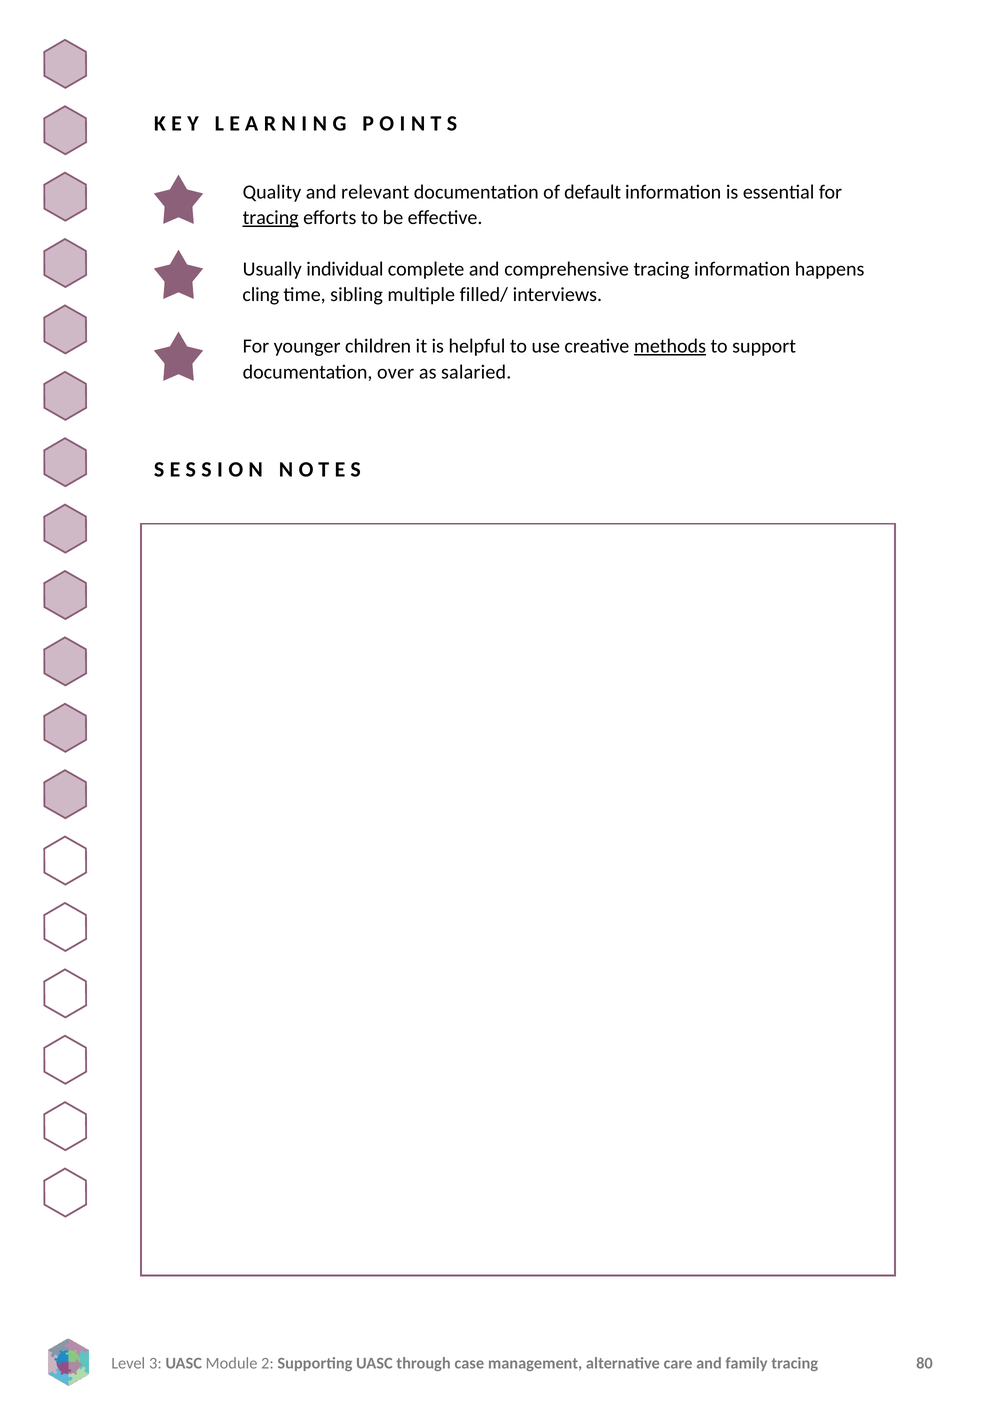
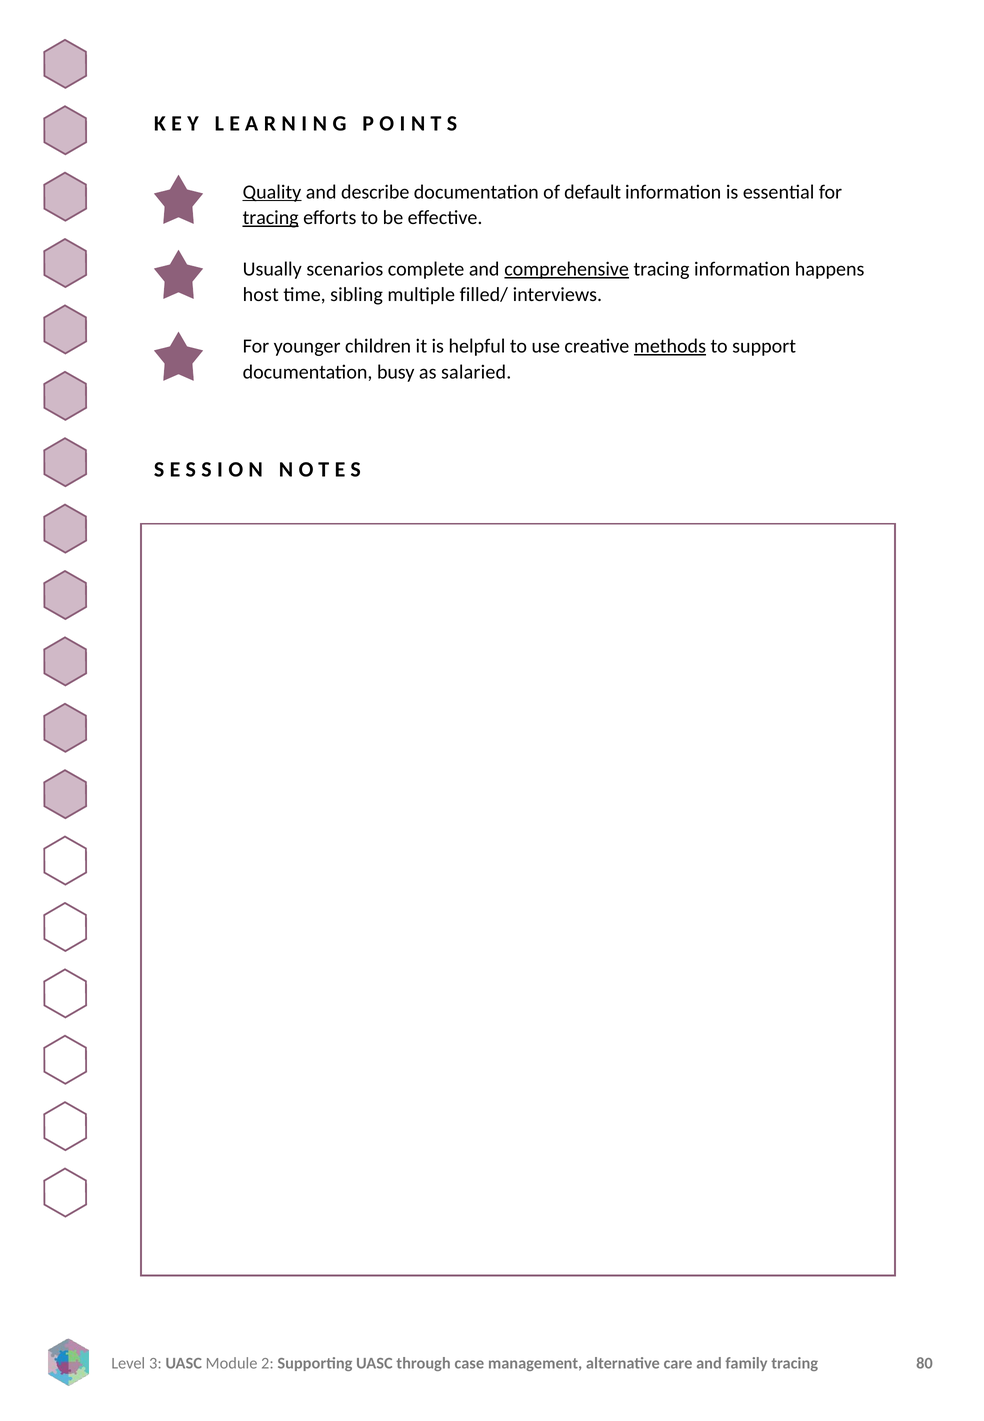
Quality underline: none -> present
relevant: relevant -> describe
individual: individual -> scenarios
comprehensive underline: none -> present
cling: cling -> host
over: over -> busy
